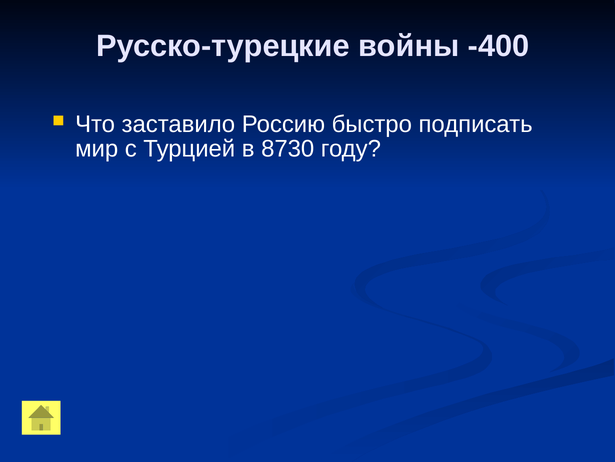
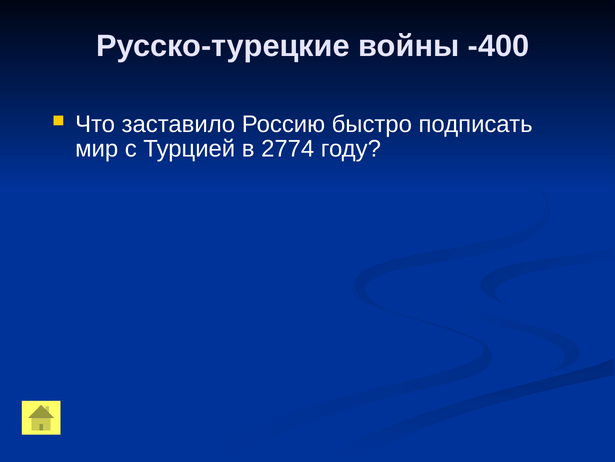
8730: 8730 -> 2774
